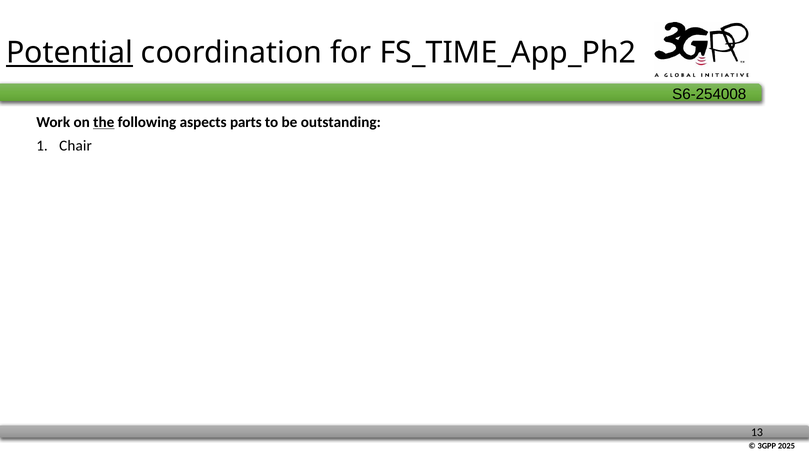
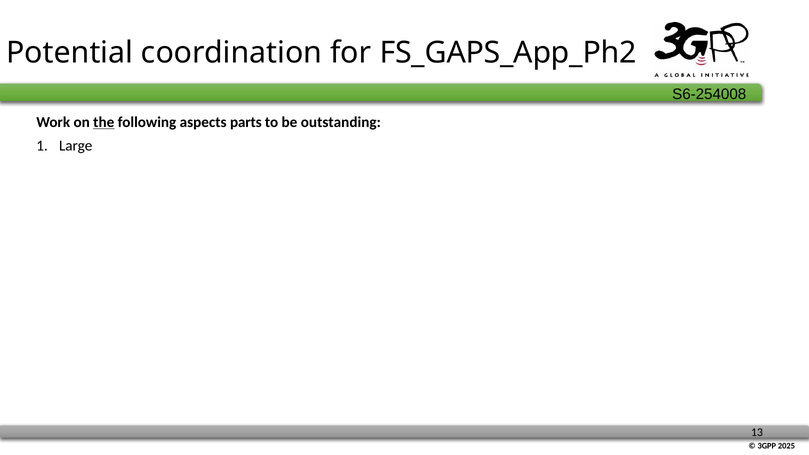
Potential underline: present -> none
FS_TIME_App_Ph2: FS_TIME_App_Ph2 -> FS_GAPS_App_Ph2
Chair: Chair -> Large
